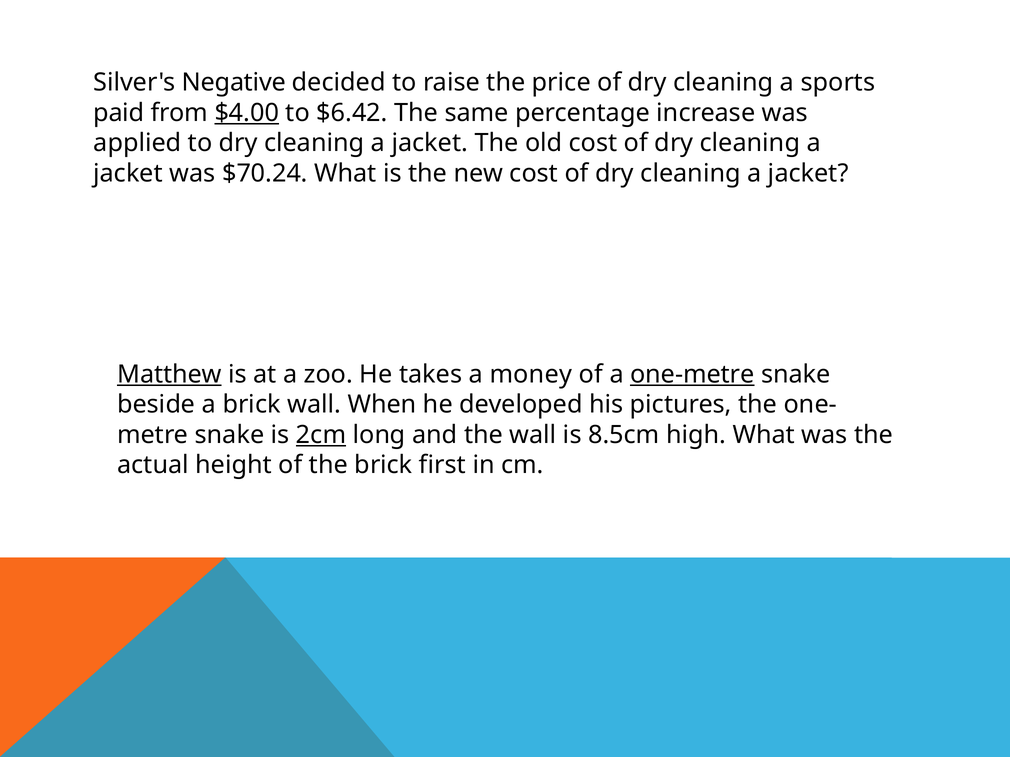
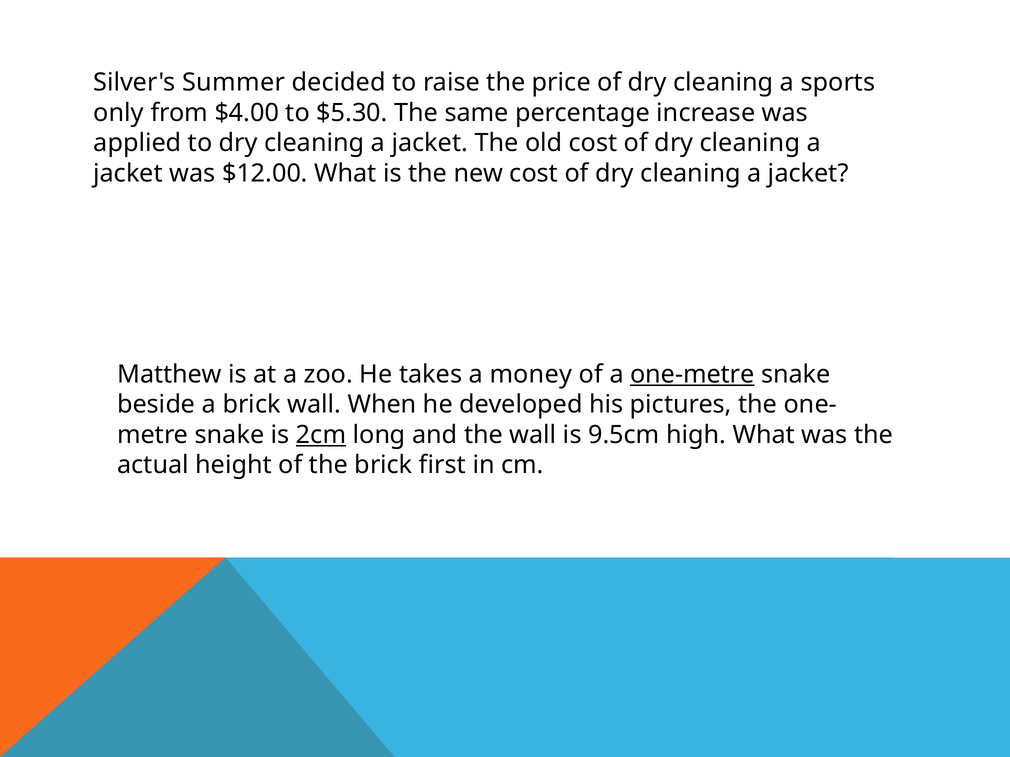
Negative: Negative -> Summer
paid: paid -> only
$4.00 underline: present -> none
$6.42: $6.42 -> $5.30
$70.24: $70.24 -> $12.00
Matthew underline: present -> none
8.5cm: 8.5cm -> 9.5cm
